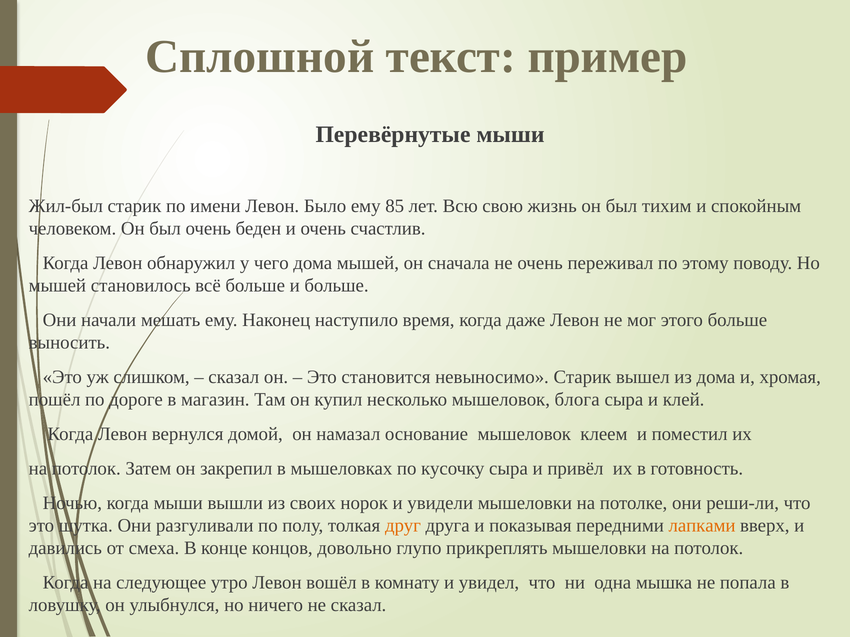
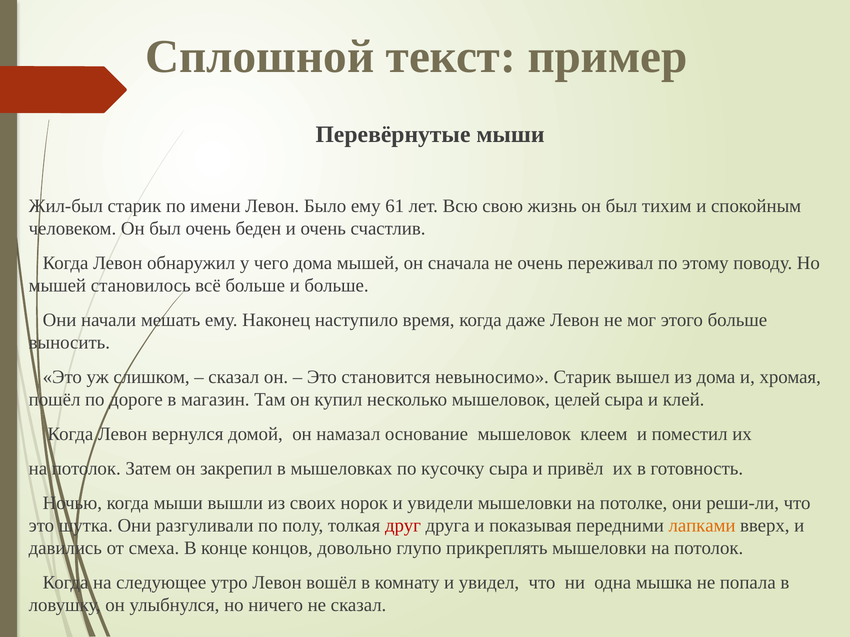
85: 85 -> 61
блога: блога -> целей
друг colour: orange -> red
